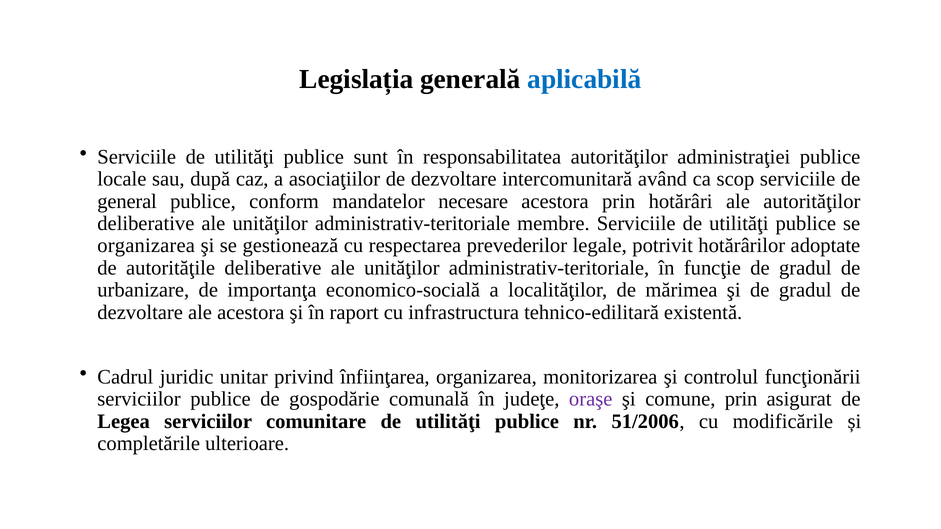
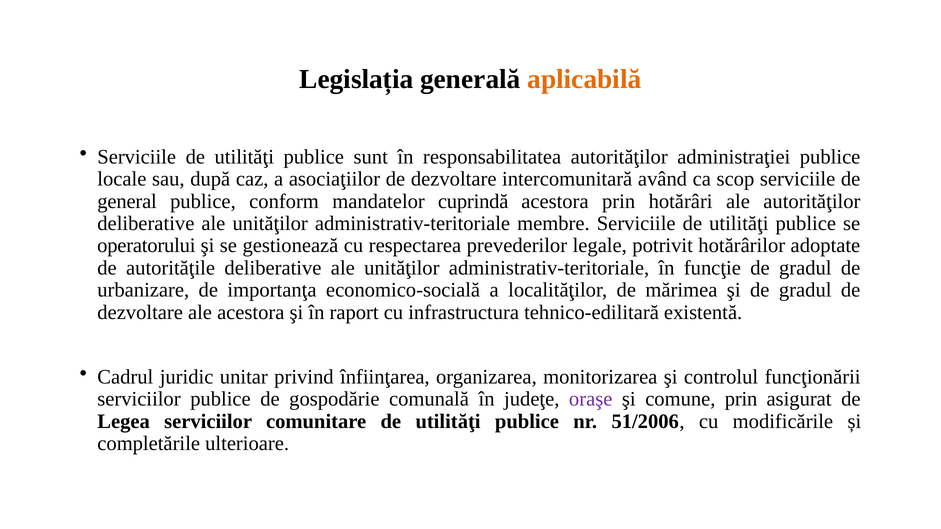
aplicabilă colour: blue -> orange
necesare: necesare -> cuprindă
organizarea at (146, 246): organizarea -> operatorului
